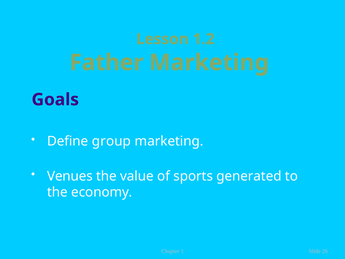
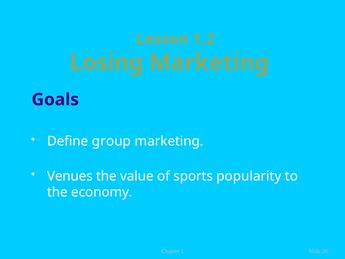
Father: Father -> Losing
generated: generated -> popularity
